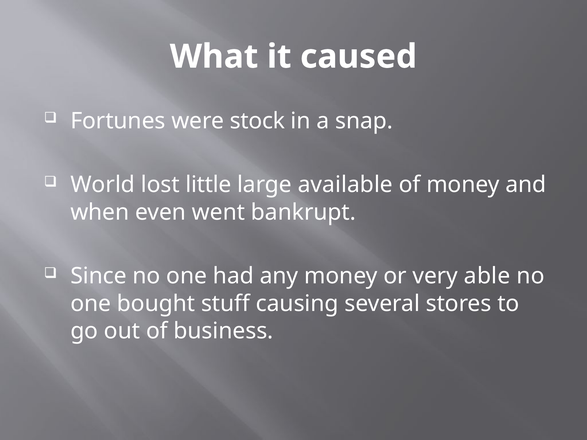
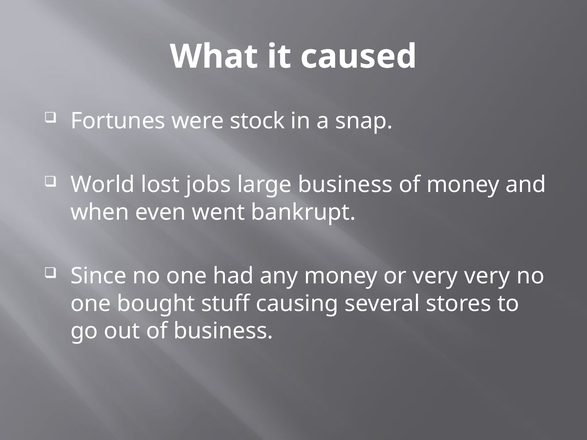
little: little -> jobs
large available: available -> business
very able: able -> very
